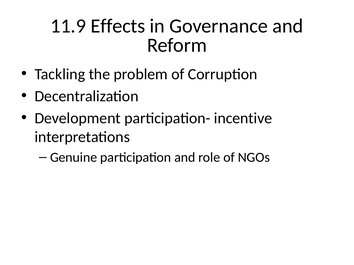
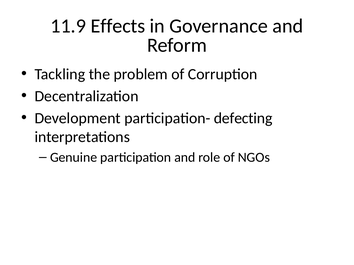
incentive: incentive -> defecting
